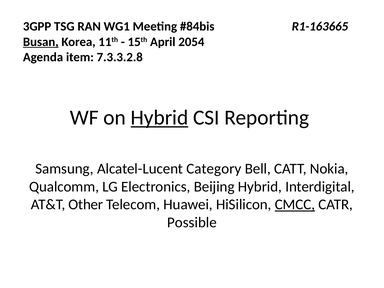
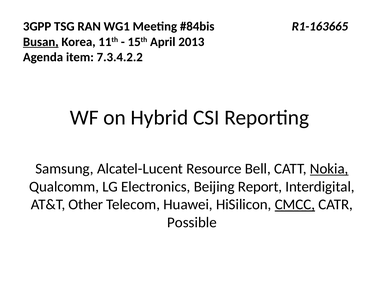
2054: 2054 -> 2013
7.3.3.2.8: 7.3.3.2.8 -> 7.3.4.2.2
Hybrid at (160, 118) underline: present -> none
Category: Category -> Resource
Nokia underline: none -> present
Beijing Hybrid: Hybrid -> Report
